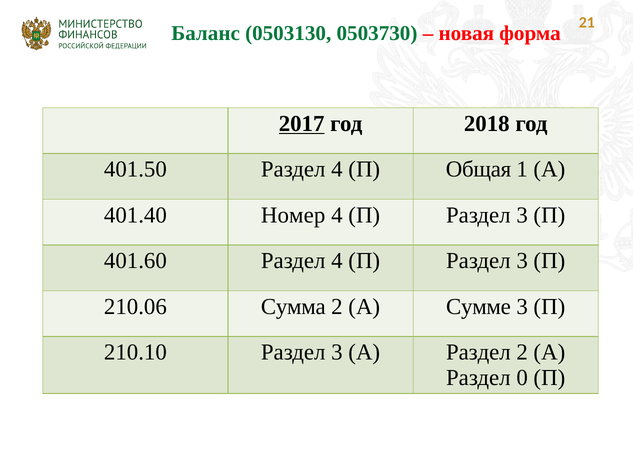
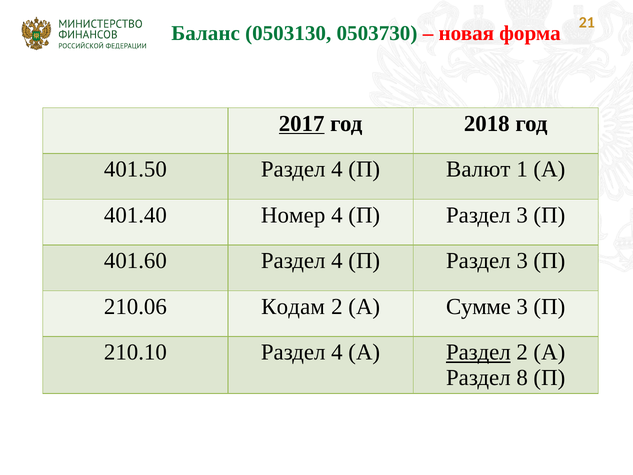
Общая: Общая -> Валют
Сумма: Сумма -> Кодам
210.10 Раздел 3: 3 -> 4
Раздел at (478, 352) underline: none -> present
0: 0 -> 8
